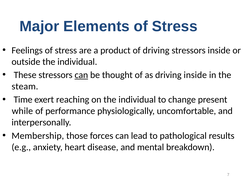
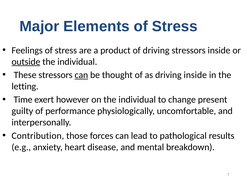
outside underline: none -> present
steam: steam -> letting
reaching: reaching -> however
while: while -> guilty
Membership: Membership -> Contribution
